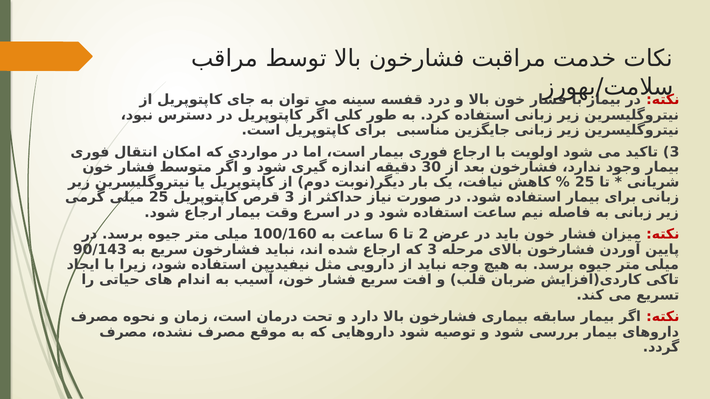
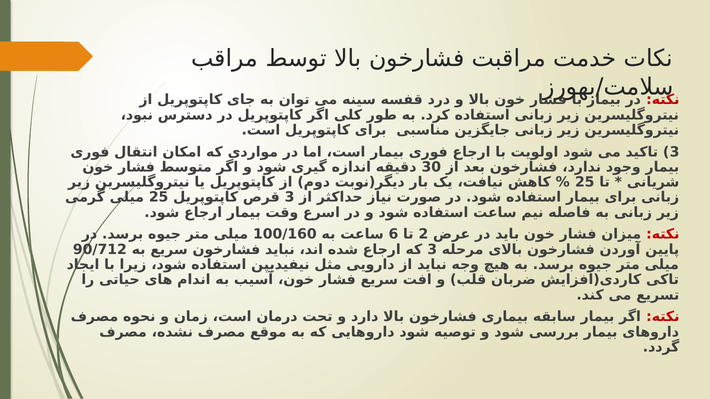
90/143: 90/143 -> 90/712
